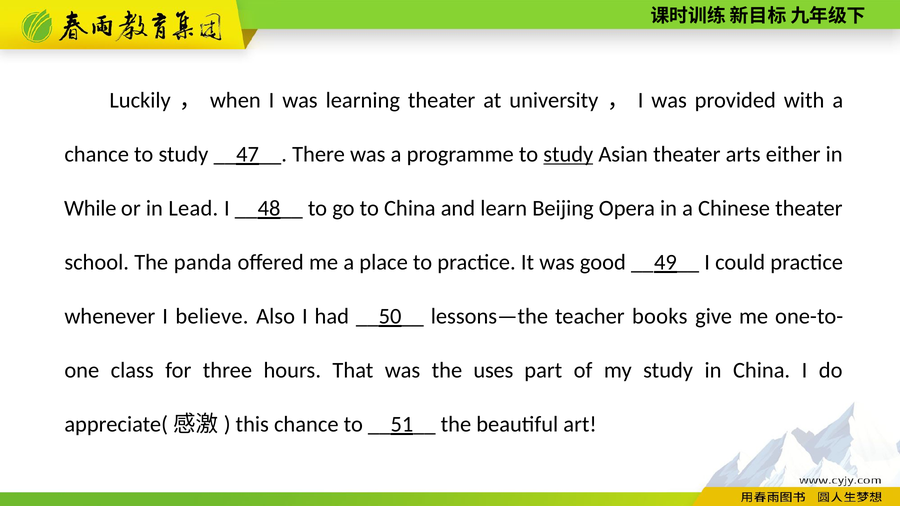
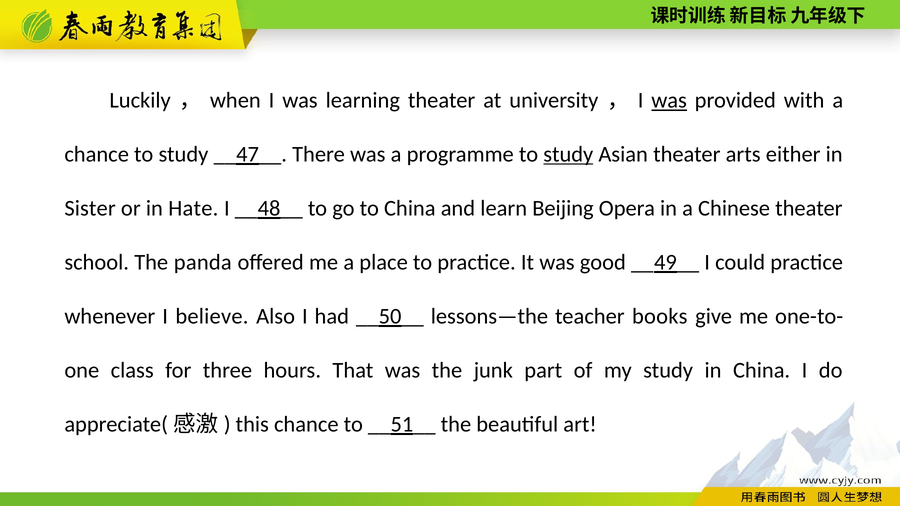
was at (669, 100) underline: none -> present
While: While -> Sister
Lead: Lead -> Hate
uses: uses -> junk
